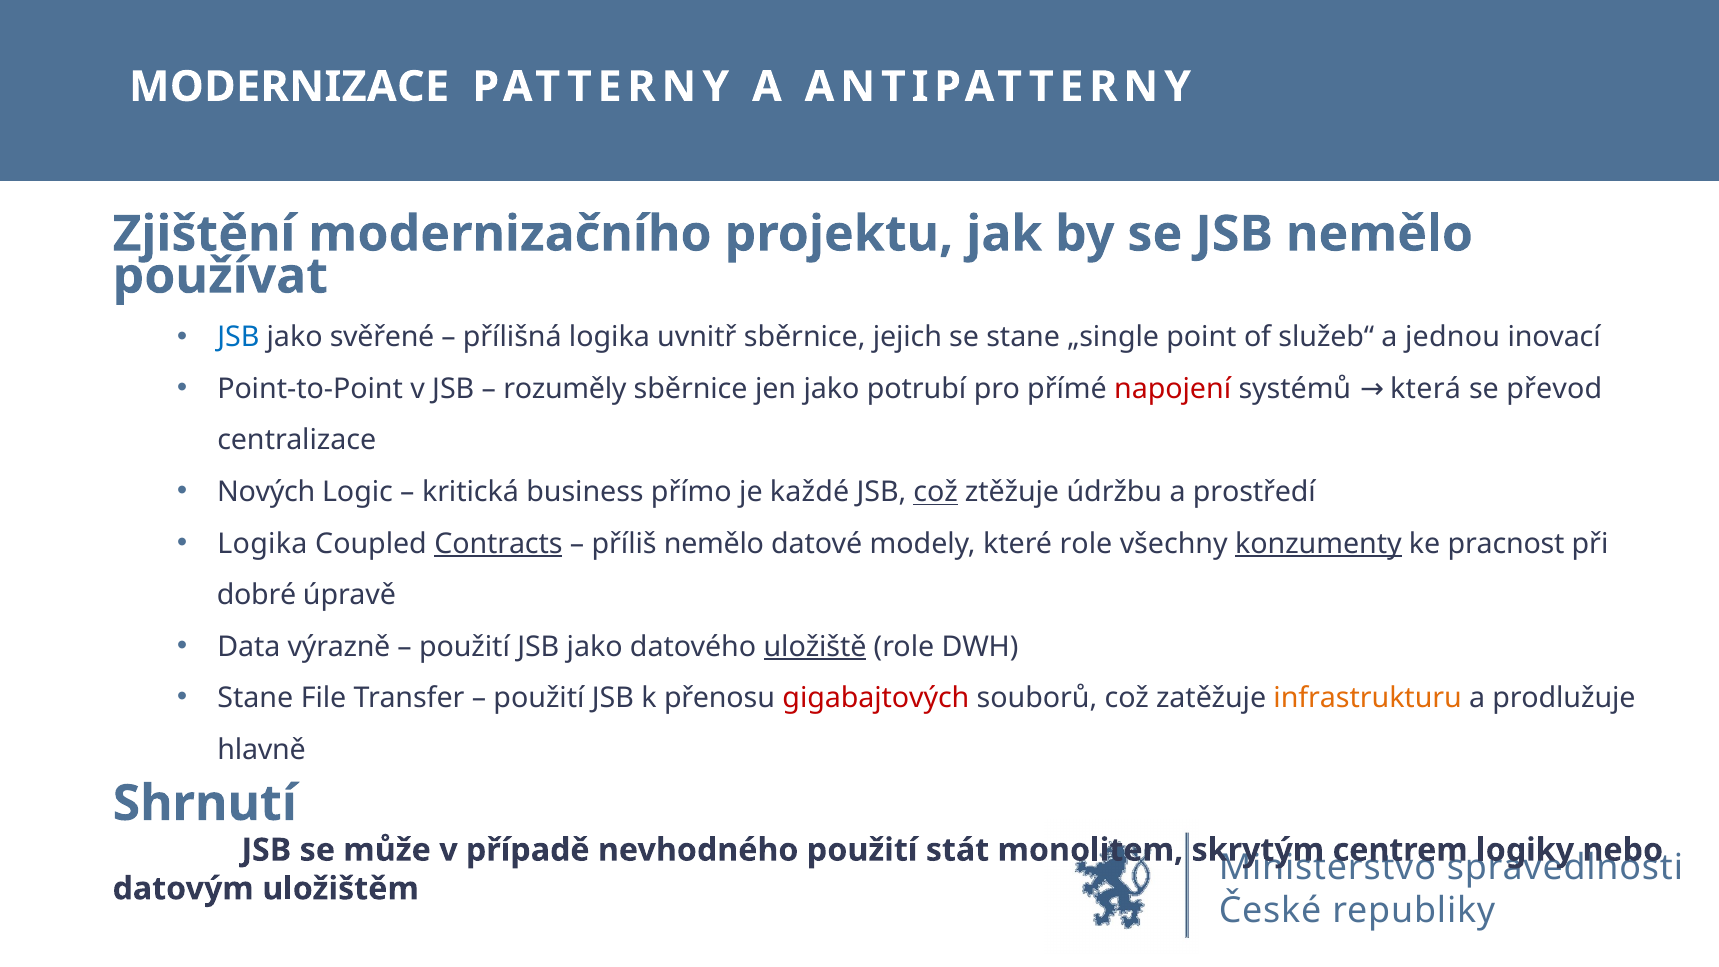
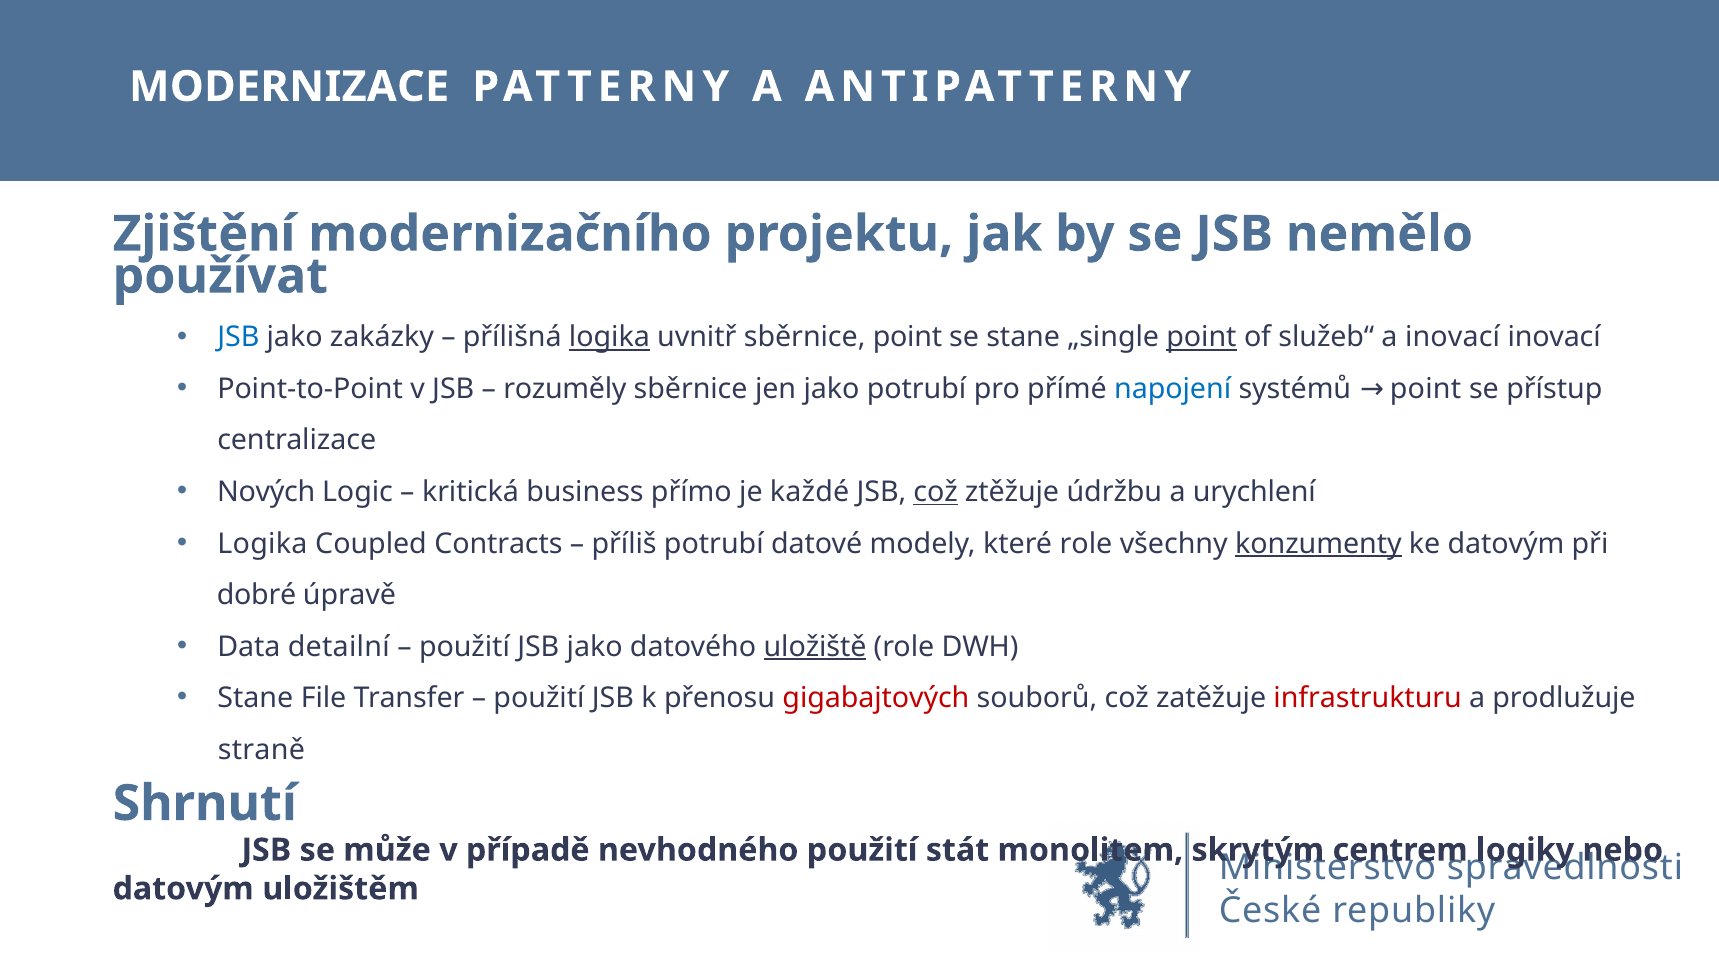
svěřené: svěřené -> zakázky
logika at (609, 337) underline: none -> present
sběrnice jejich: jejich -> point
point at (1201, 337) underline: none -> present
a jednou: jednou -> inovací
napojení colour: red -> blue
systémů která: která -> point
převod: převod -> přístup
prostředí: prostředí -> urychlení
Contracts underline: present -> none
příliš nemělo: nemělo -> potrubí
ke pracnost: pracnost -> datovým
výrazně: výrazně -> detailní
infrastrukturu colour: orange -> red
hlavně: hlavně -> straně
